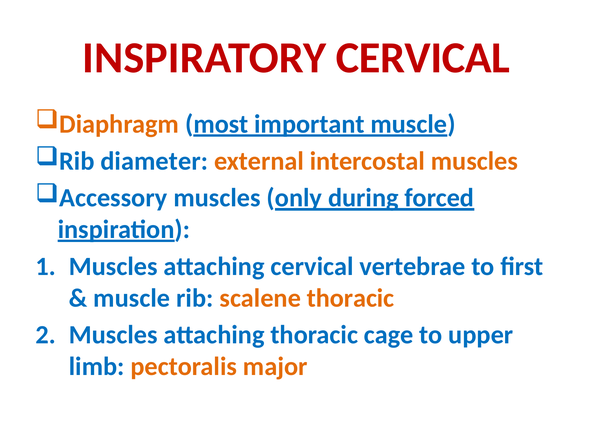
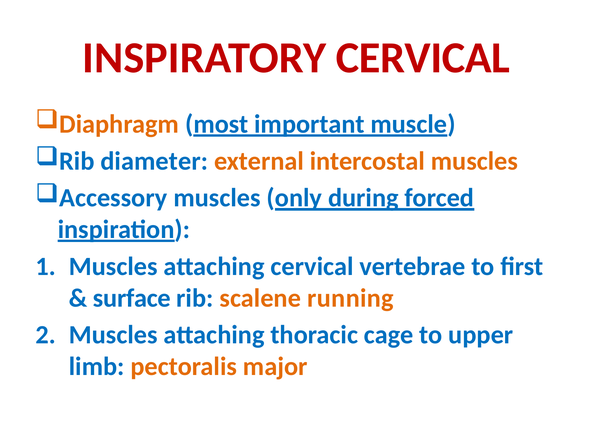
muscle at (132, 298): muscle -> surface
scalene thoracic: thoracic -> running
